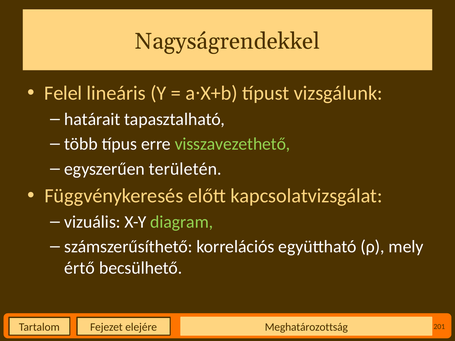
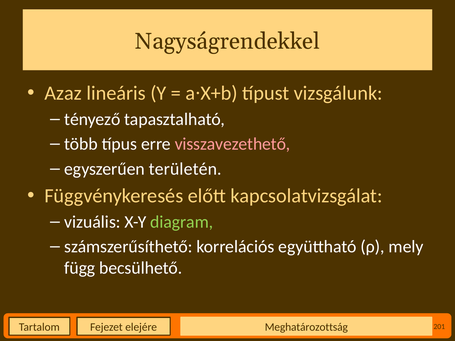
Felel: Felel -> Azaz
határait: határait -> tényező
visszavezethető colour: light green -> pink
értő: értő -> függ
